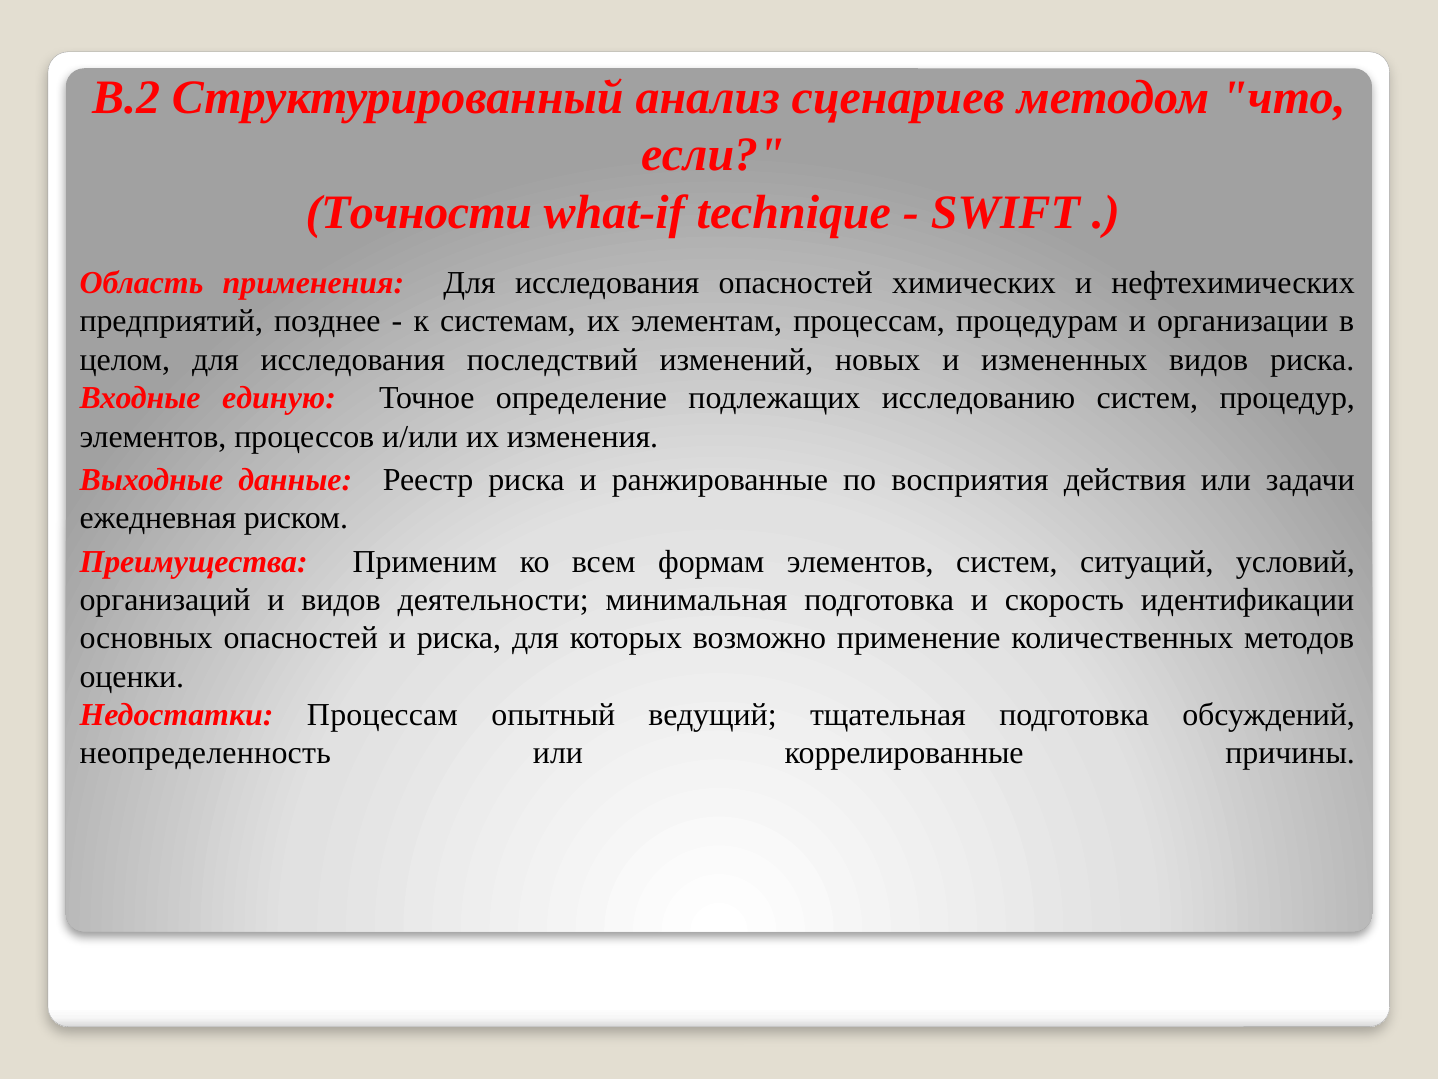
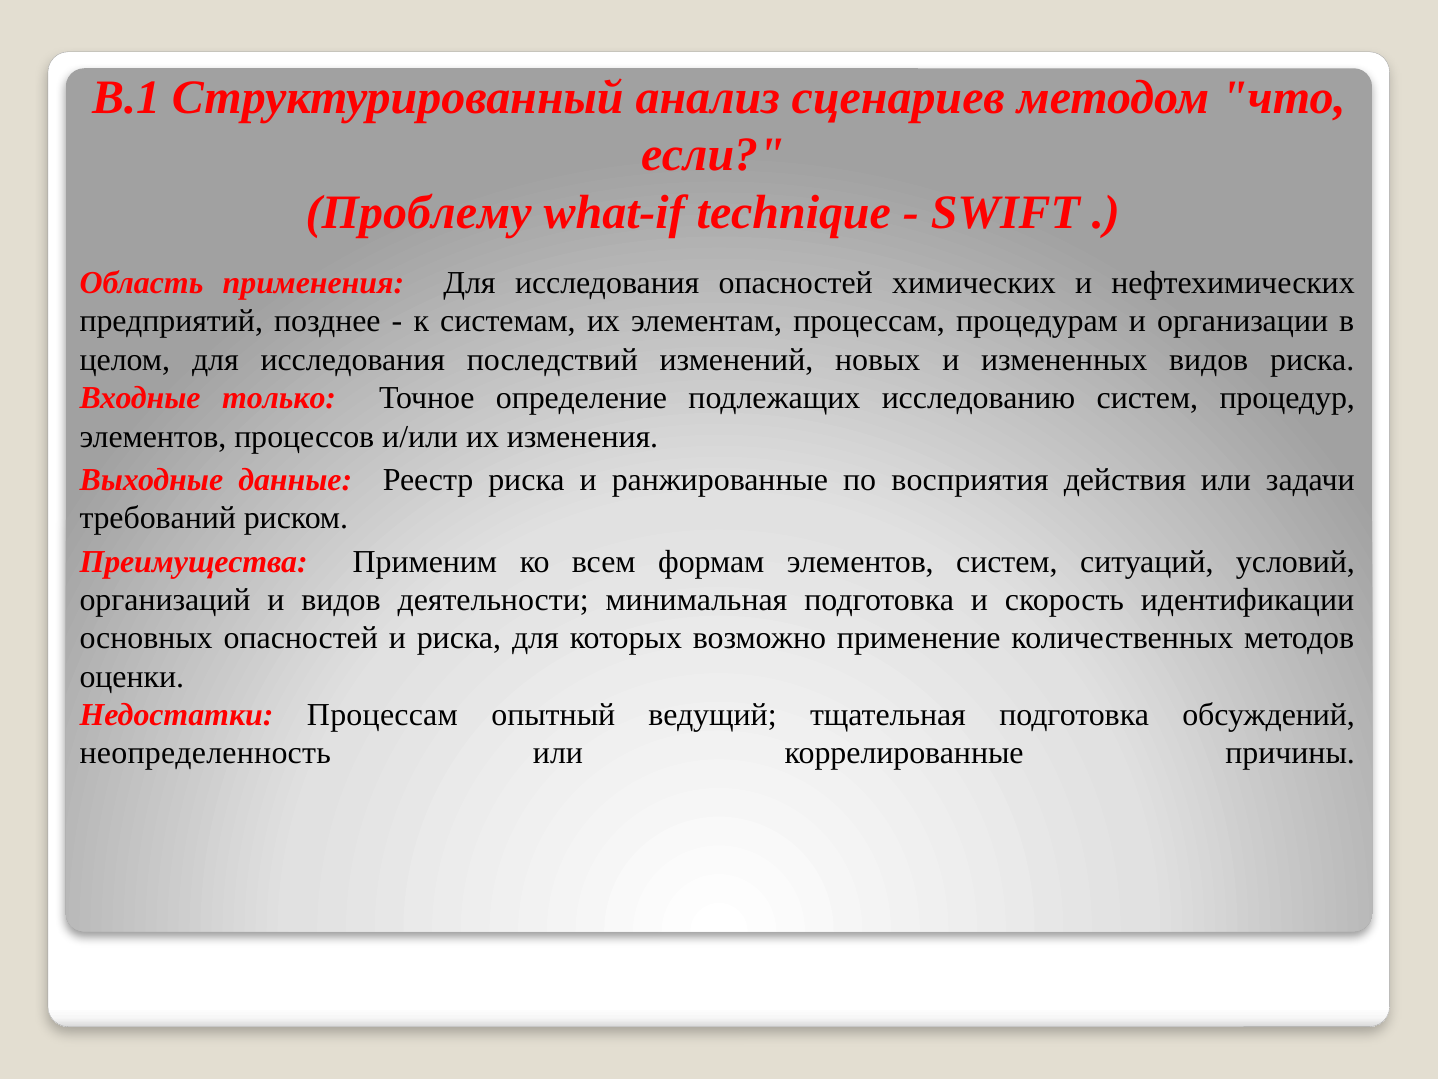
B.2: B.2 -> B.1
Точности: Точности -> Проблему
единую: единую -> только
ежедневная: ежедневная -> требований
